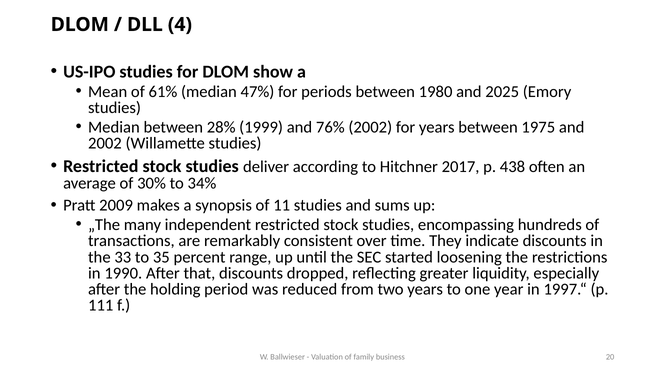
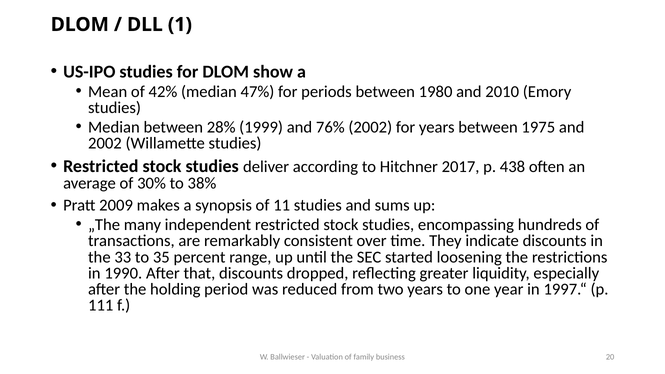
4: 4 -> 1
61%: 61% -> 42%
2025: 2025 -> 2010
34%: 34% -> 38%
